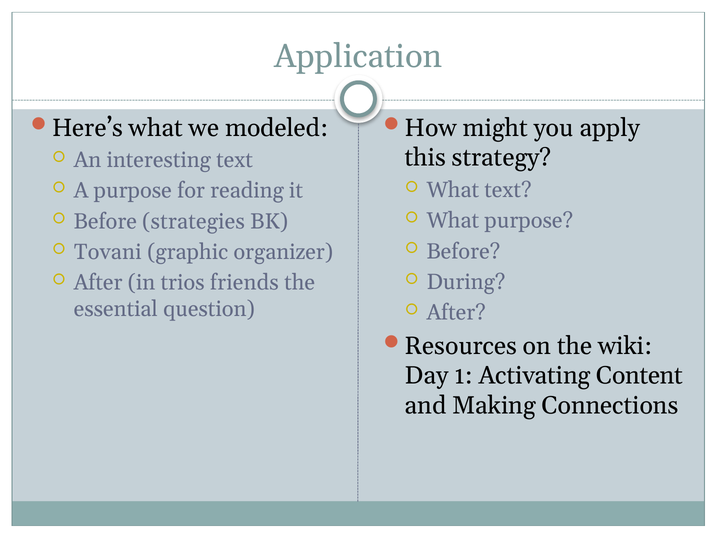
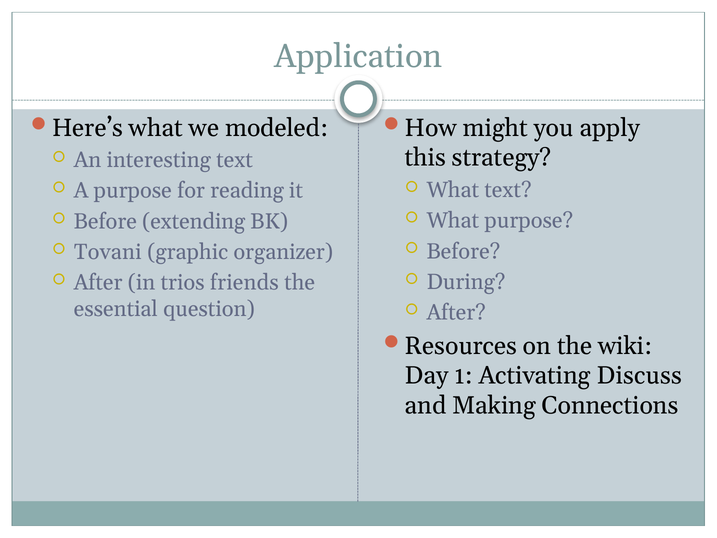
strategies: strategies -> extending
Content: Content -> Discuss
